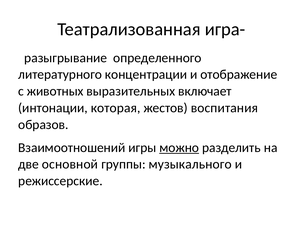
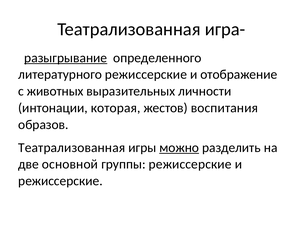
разыгрывание underline: none -> present
литературного концентрации: концентрации -> режиссерские
включает: включает -> личности
Взаимоотношений at (72, 148): Взаимоотношений -> Театрализованная
группы музыкального: музыкального -> режиссерские
